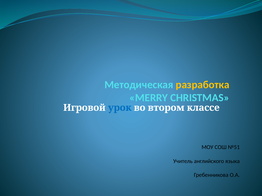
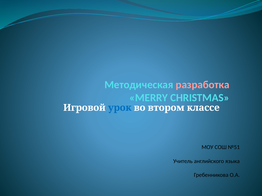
разработка colour: yellow -> pink
